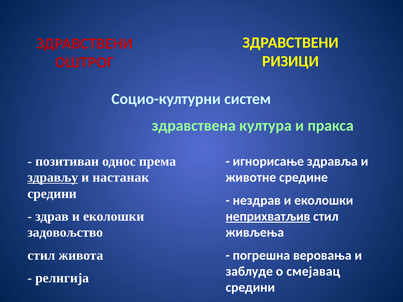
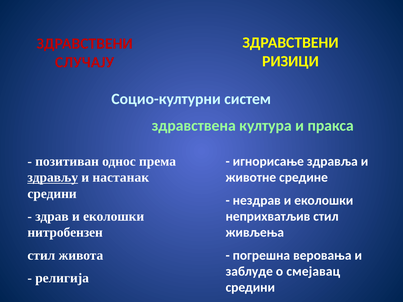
ОШТРОГ: ОШТРОГ -> СЛУЧАЈУ
неприхватљив underline: present -> none
задовољство: задовољство -> нитробензен
